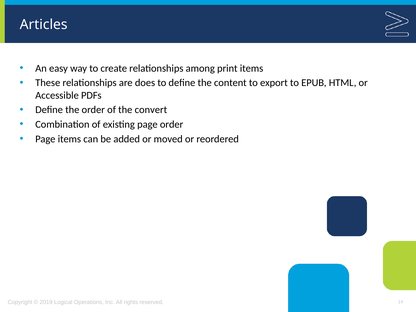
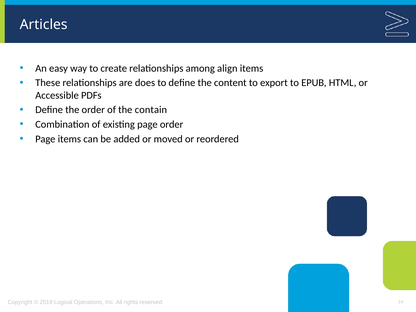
print: print -> align
convert: convert -> contain
